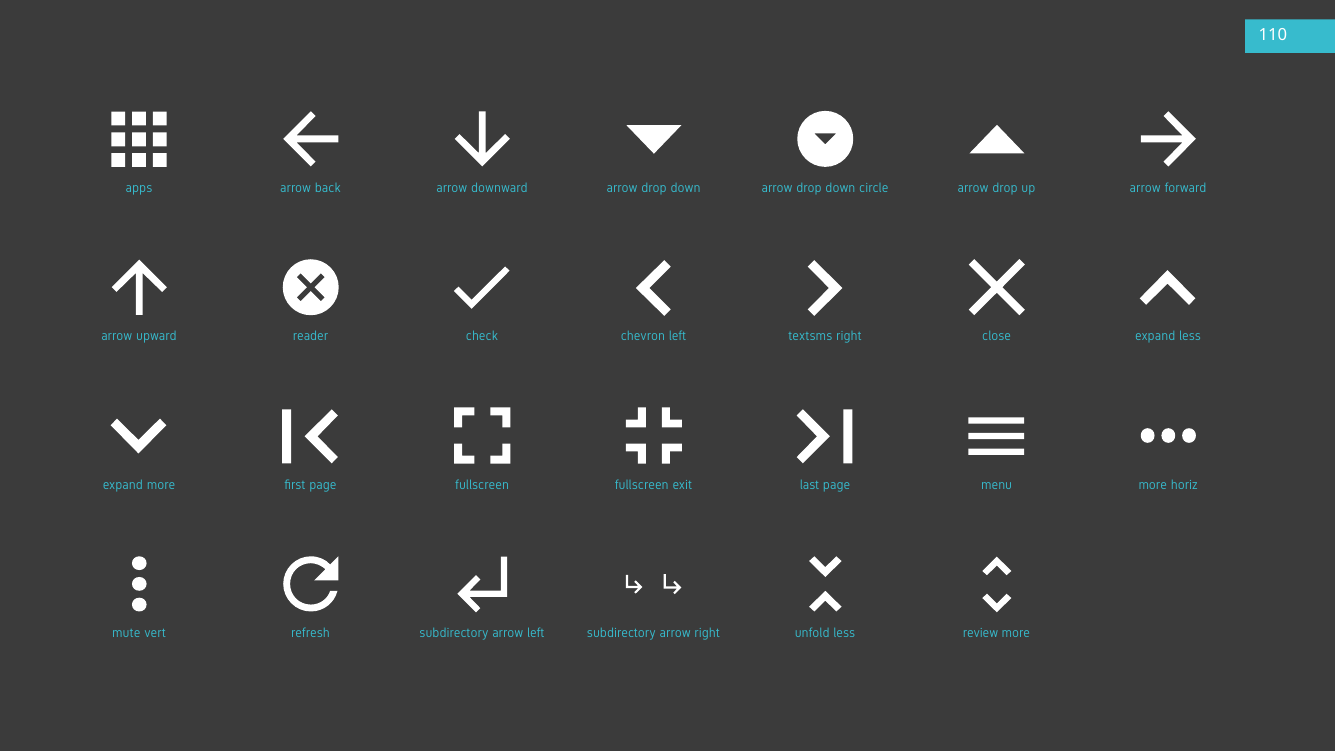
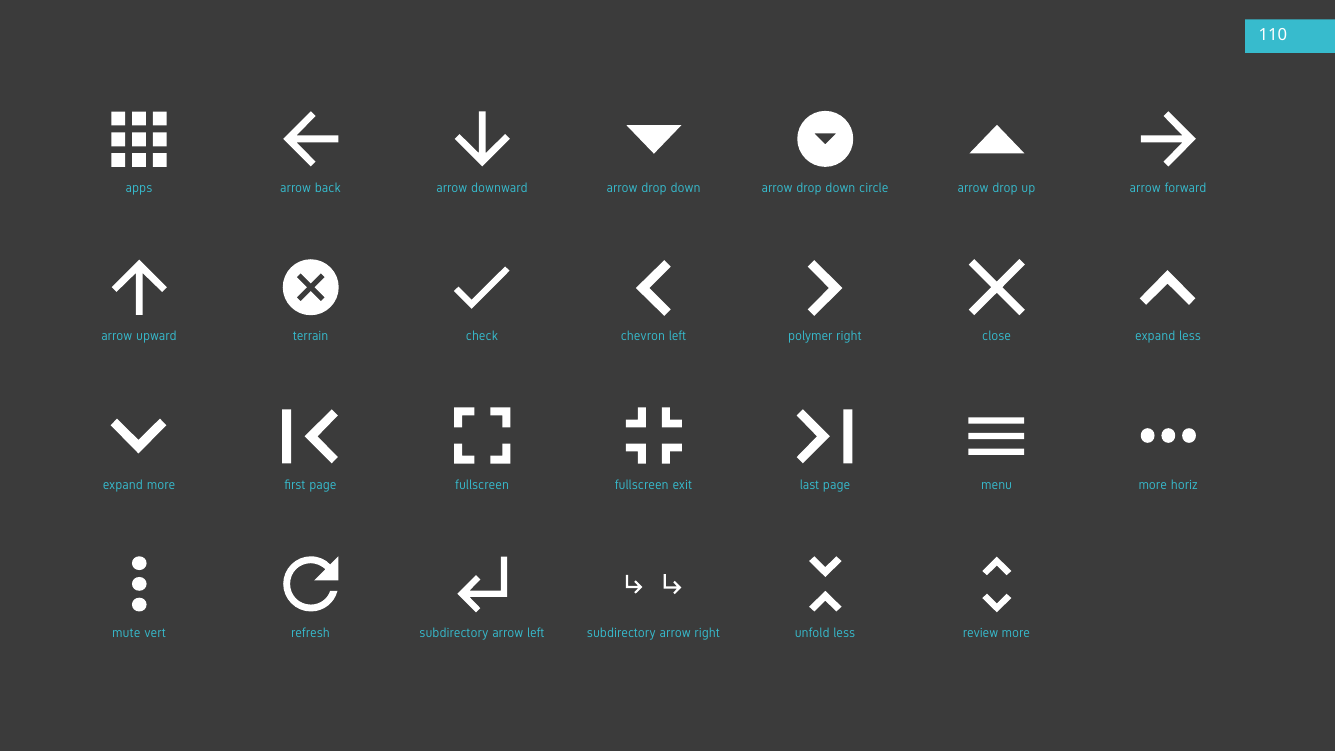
reader: reader -> terrain
textsms: textsms -> polymer
